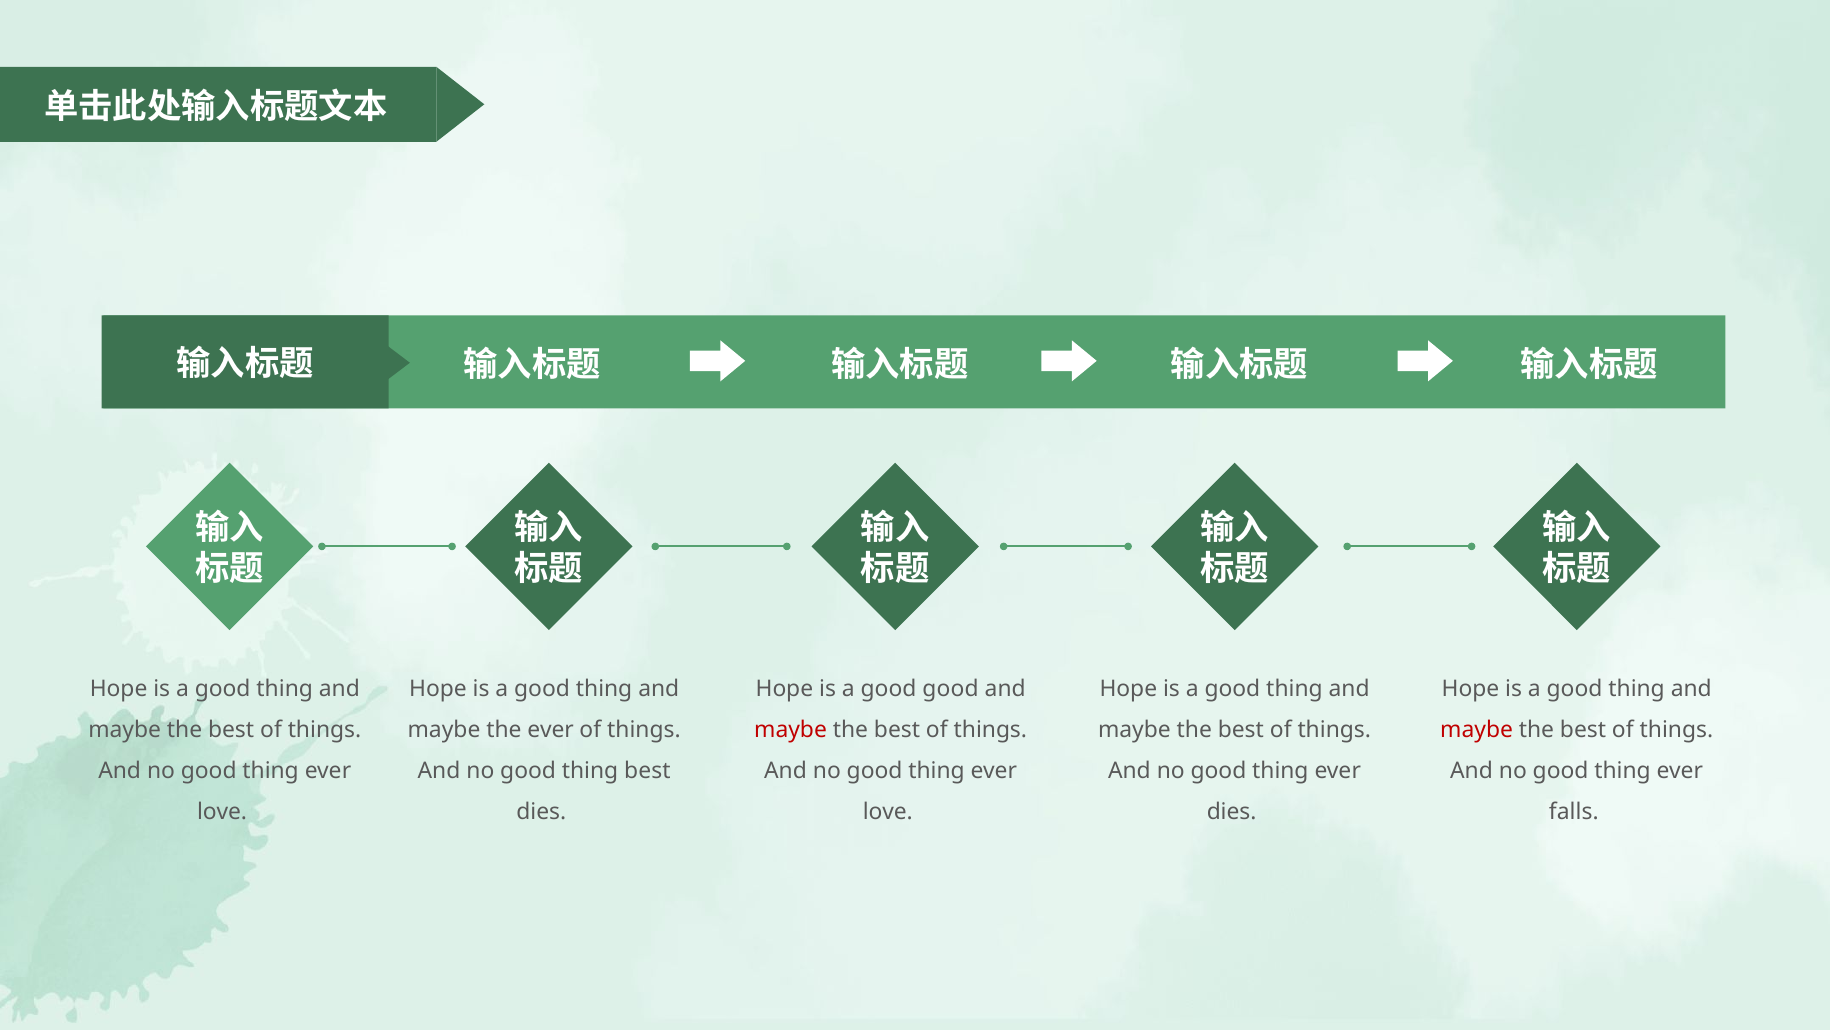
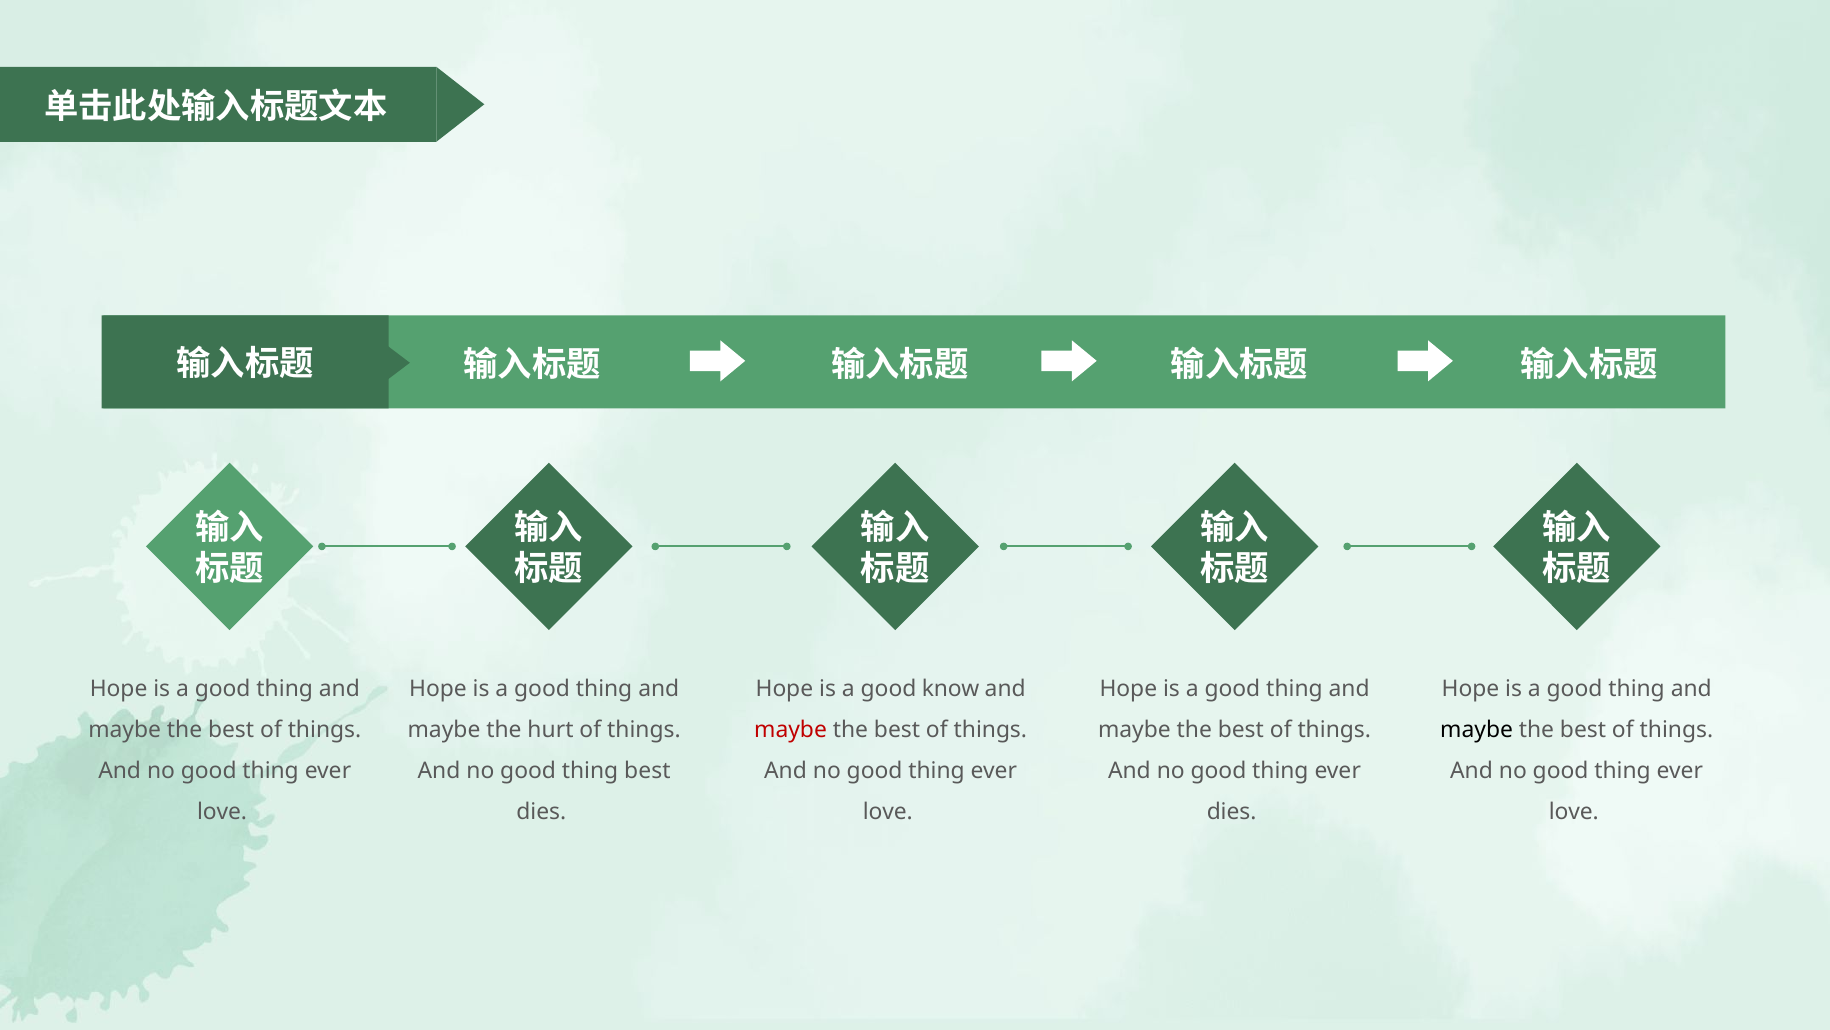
good good: good -> know
the ever: ever -> hurt
maybe at (1477, 729) colour: red -> black
falls at (1574, 812): falls -> love
